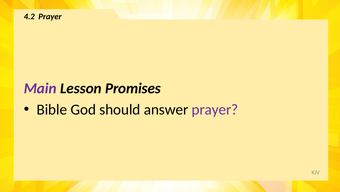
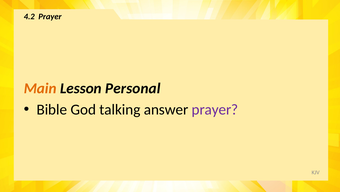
Main colour: purple -> orange
Promises: Promises -> Personal
should: should -> talking
